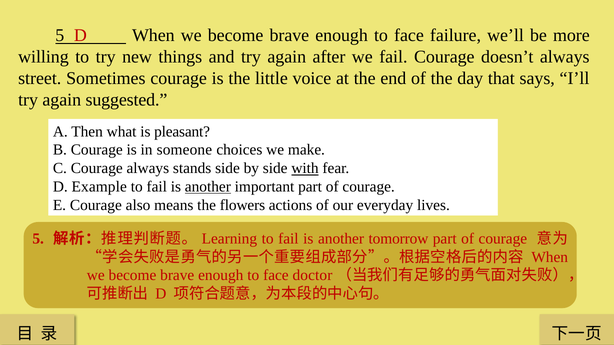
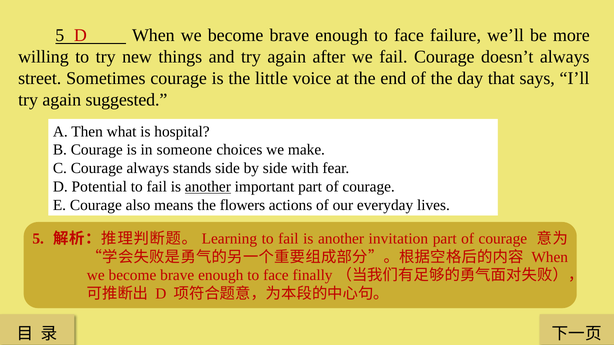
pleasant: pleasant -> hospital
with underline: present -> none
Example: Example -> Potential
tomorrow: tomorrow -> invitation
doctor: doctor -> finally
